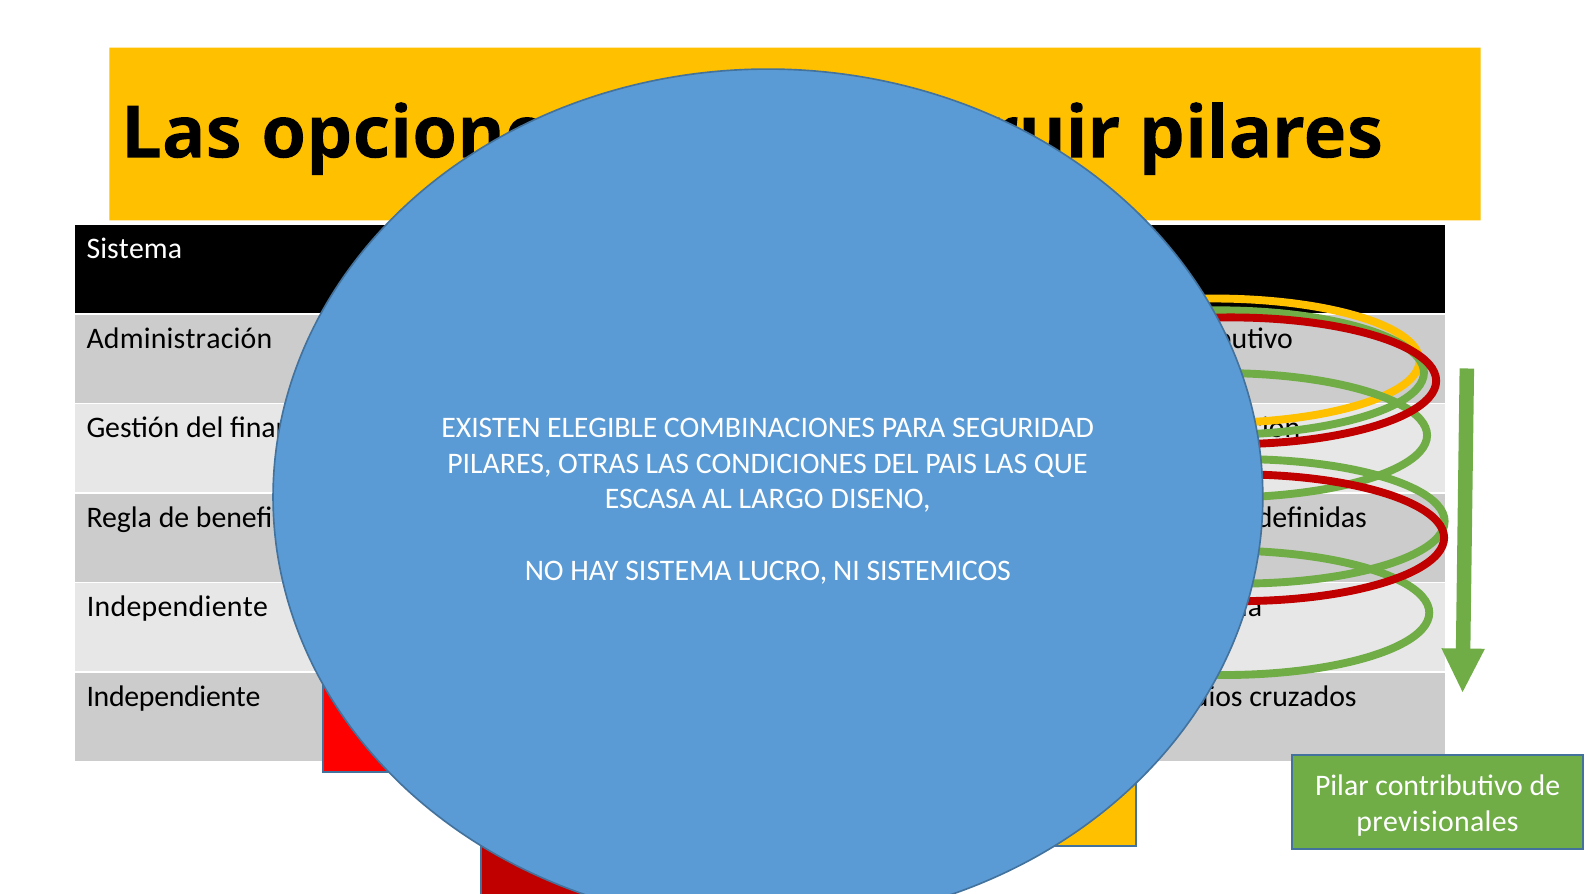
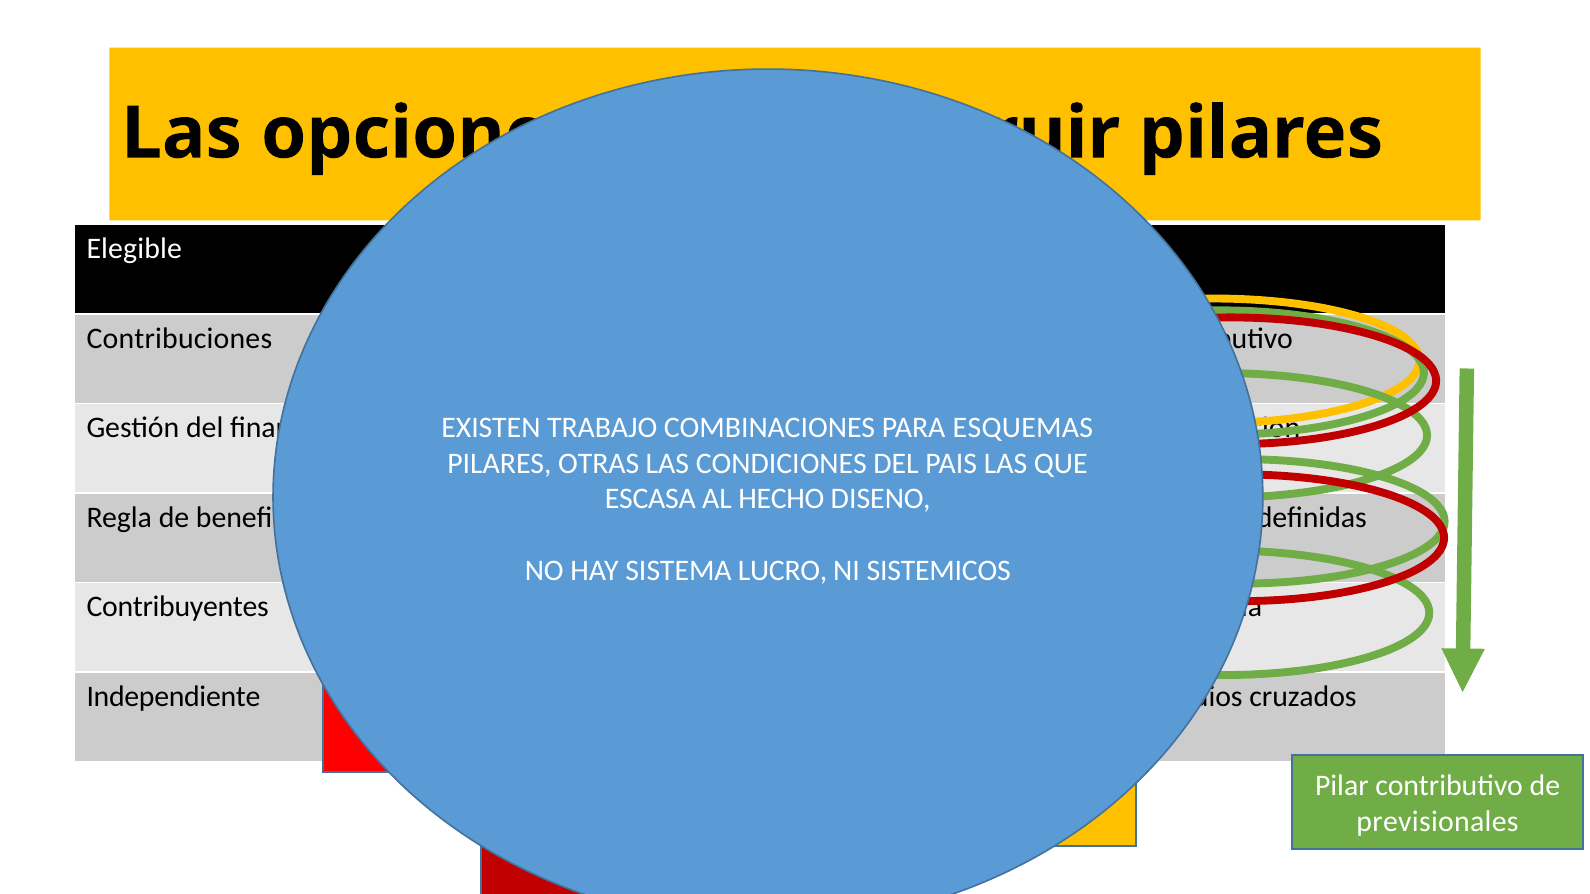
Sistema at (134, 249): Sistema -> Elegible
Administración at (179, 339): Administración -> Contribuciones
ELEGIBLE: ELEGIBLE -> TRABAJO
SEGURIDAD: SEGURIDAD -> ESQUEMAS
LARGO: LARGO -> HECHO
Independiente at (177, 607): Independiente -> Contribuyentes
